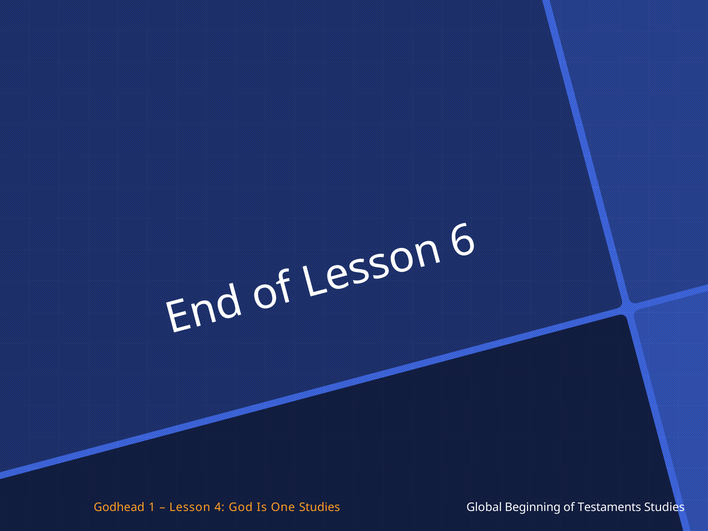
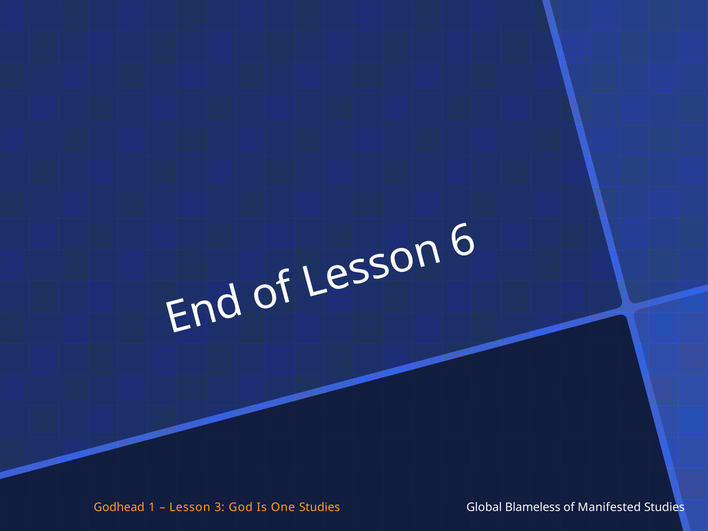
4: 4 -> 3
Beginning: Beginning -> Blameless
Testaments: Testaments -> Manifested
